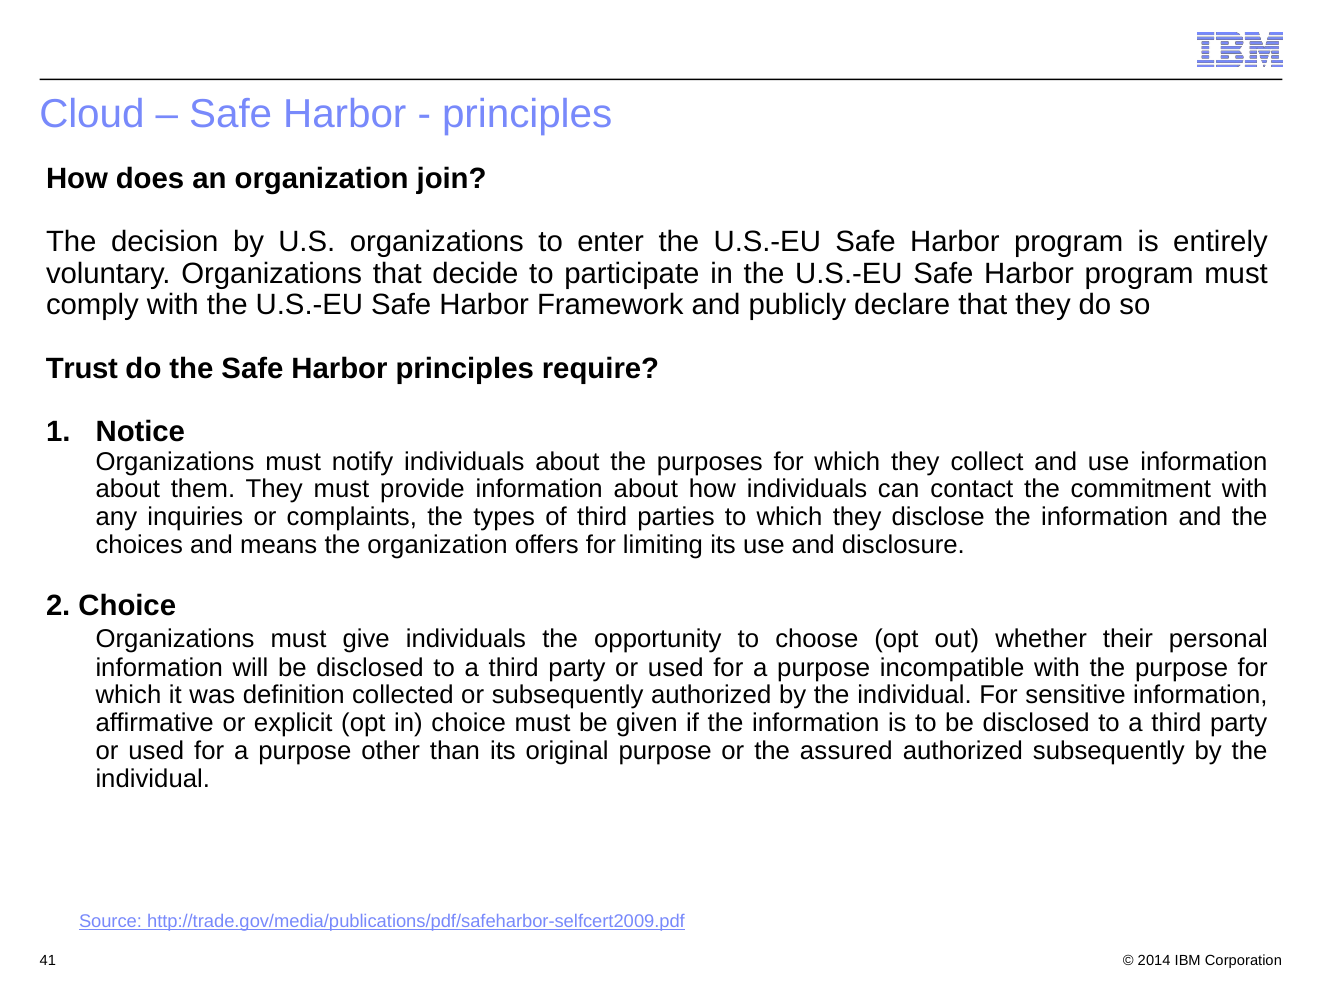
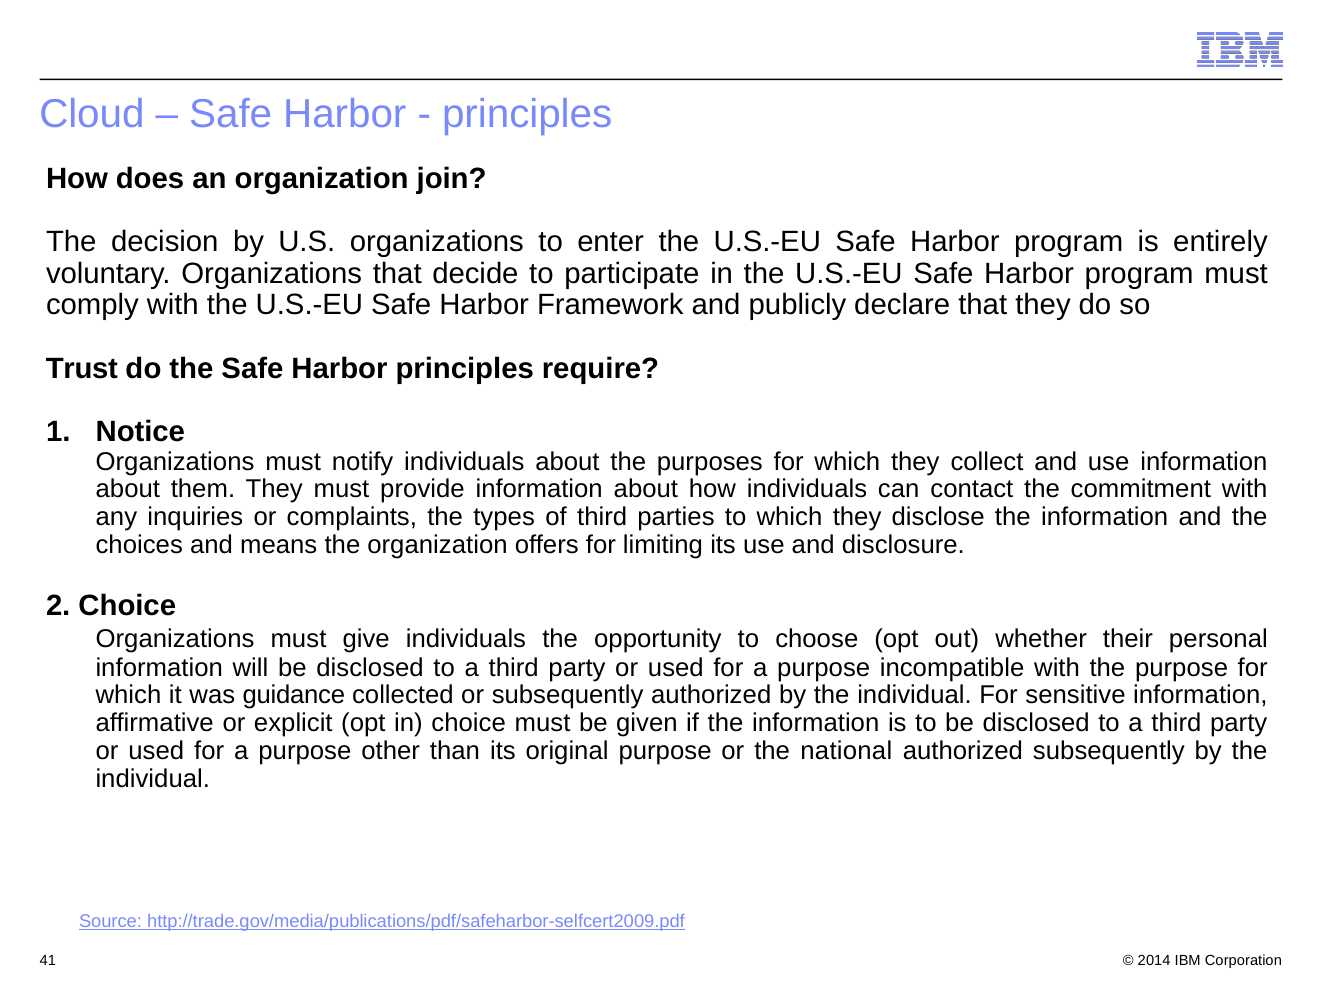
definition: definition -> guidance
assured: assured -> national
